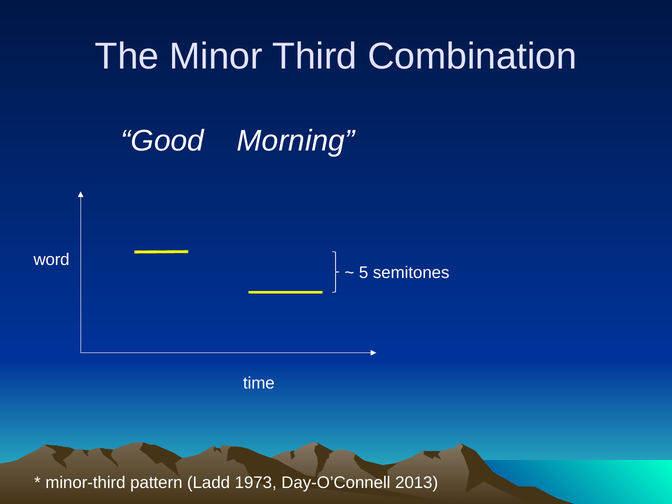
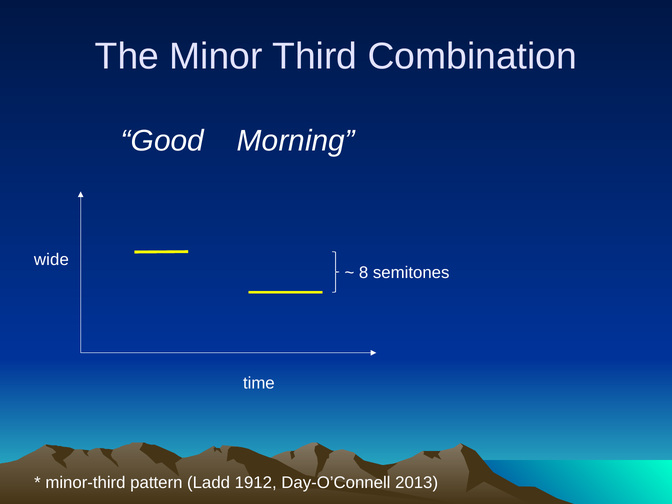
word: word -> wide
5: 5 -> 8
1973: 1973 -> 1912
